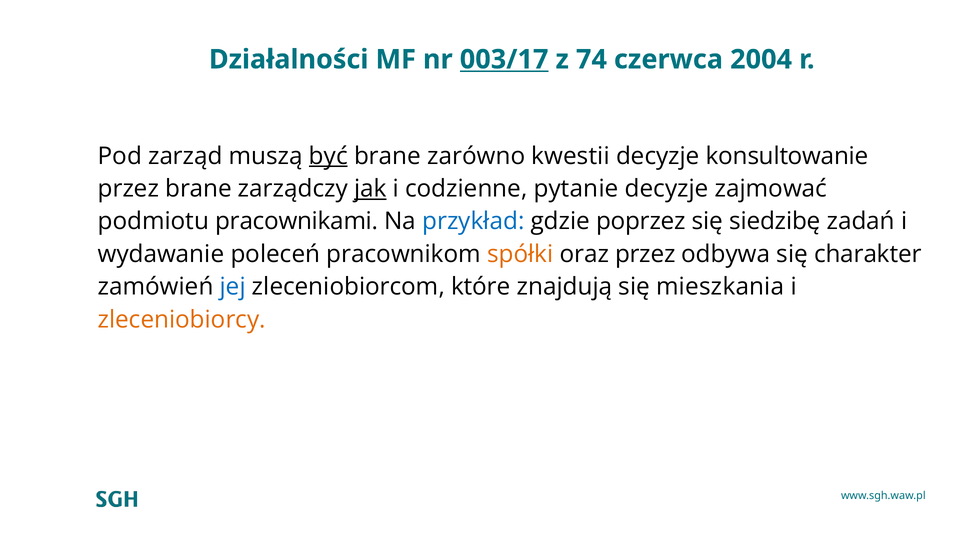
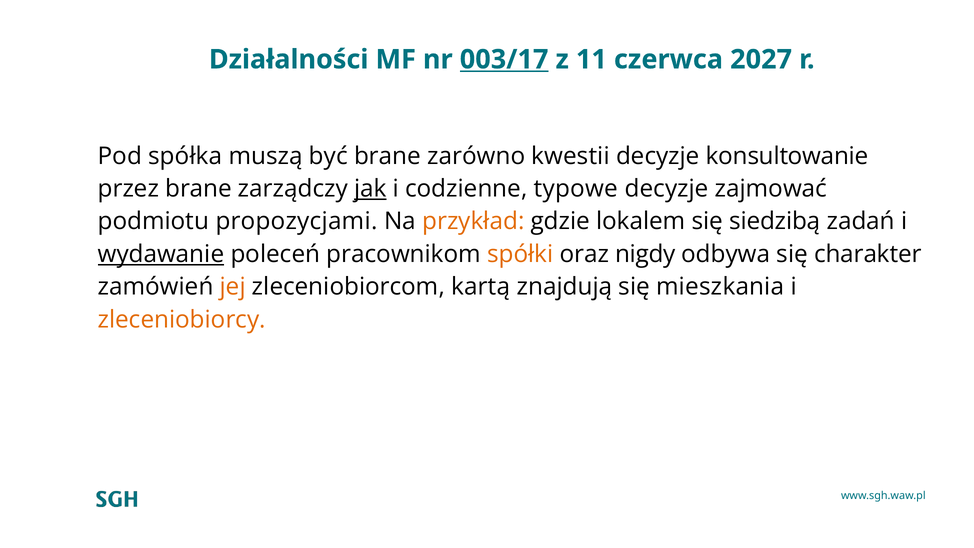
74: 74 -> 11
2004: 2004 -> 2027
zarząd: zarząd -> spółka
być underline: present -> none
pytanie: pytanie -> typowe
pracownikami: pracownikami -> propozycjami
przykład colour: blue -> orange
poprzez: poprzez -> lokalem
siedzibę: siedzibę -> siedzibą
wydawanie underline: none -> present
oraz przez: przez -> nigdy
jej colour: blue -> orange
które: które -> kartą
